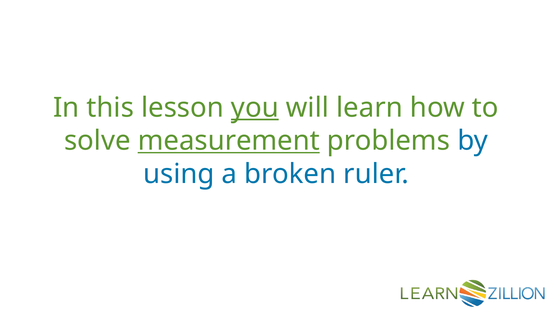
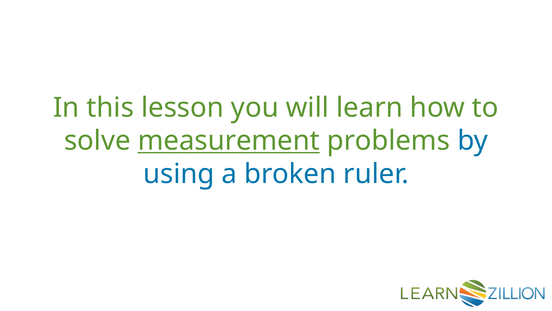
you underline: present -> none
